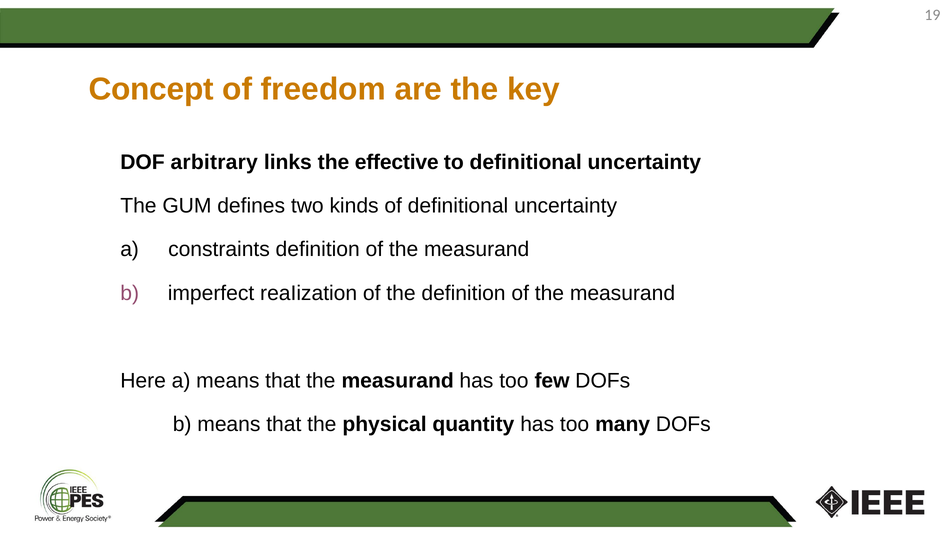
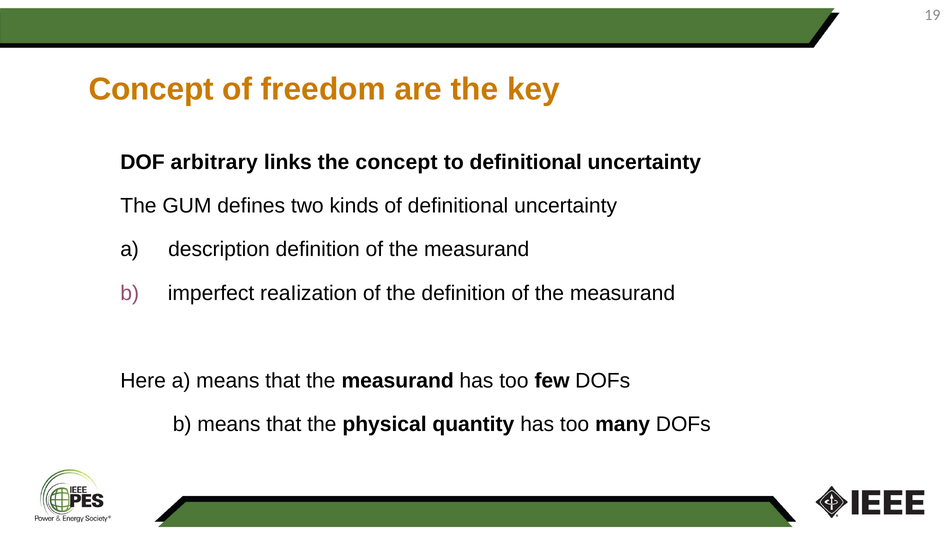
the effective: effective -> concept
constraints: constraints -> description
